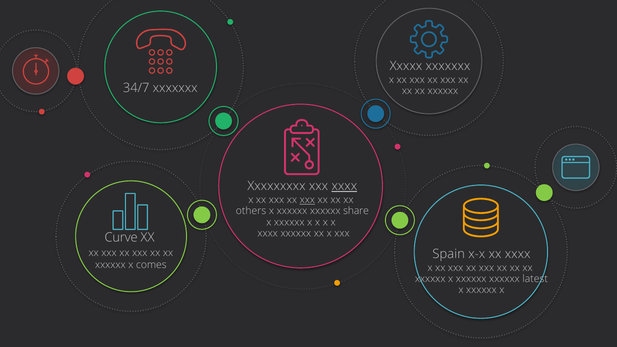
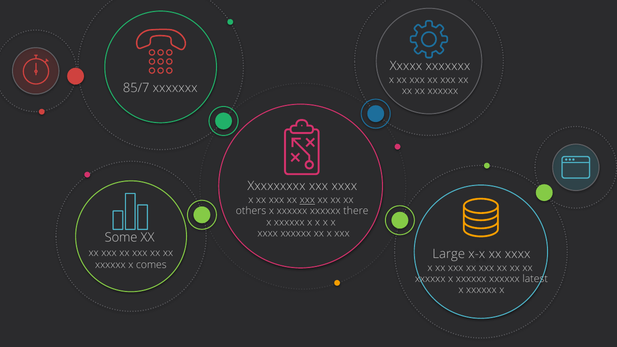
34/7: 34/7 -> 85/7
xxxx at (344, 186) underline: present -> none
share: share -> there
Curve: Curve -> Some
Spain: Spain -> Large
